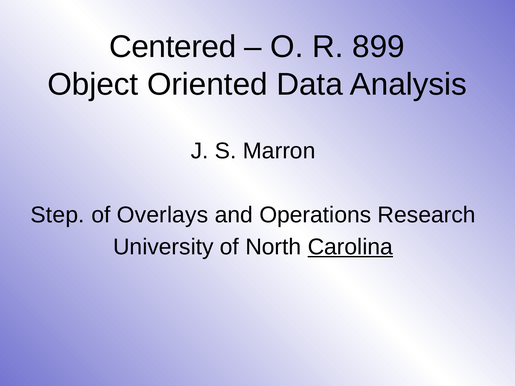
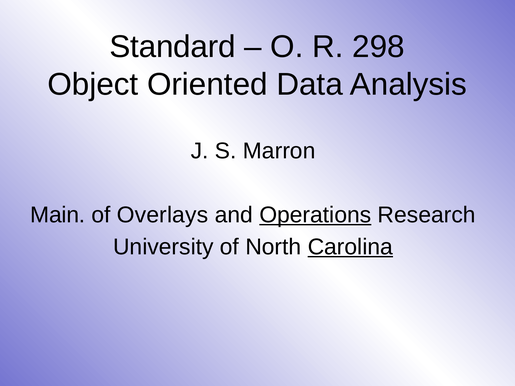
Centered: Centered -> Standard
899: 899 -> 298
Step: Step -> Main
Operations underline: none -> present
